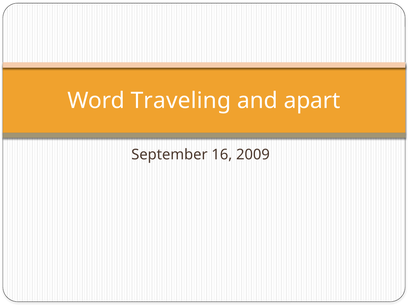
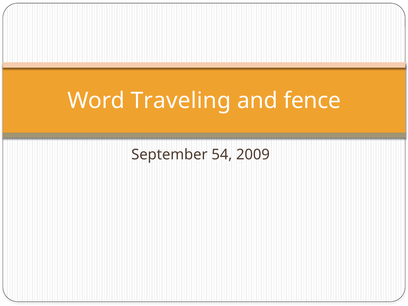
apart: apart -> fence
16: 16 -> 54
